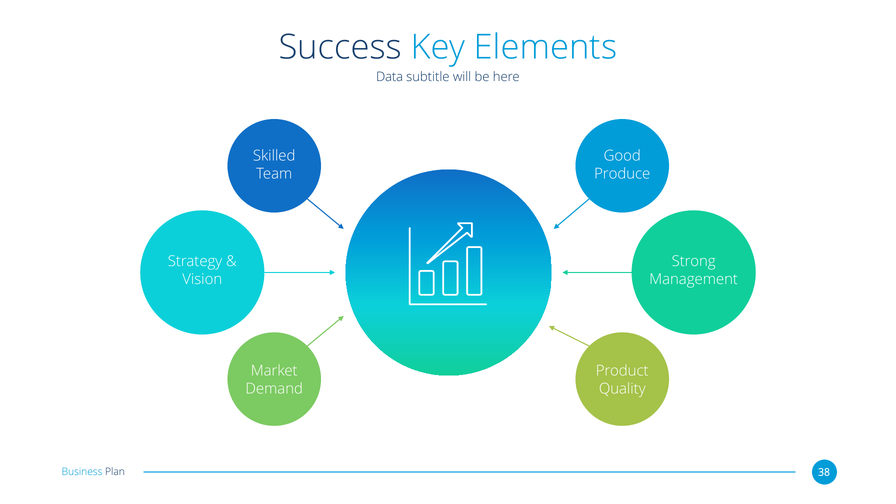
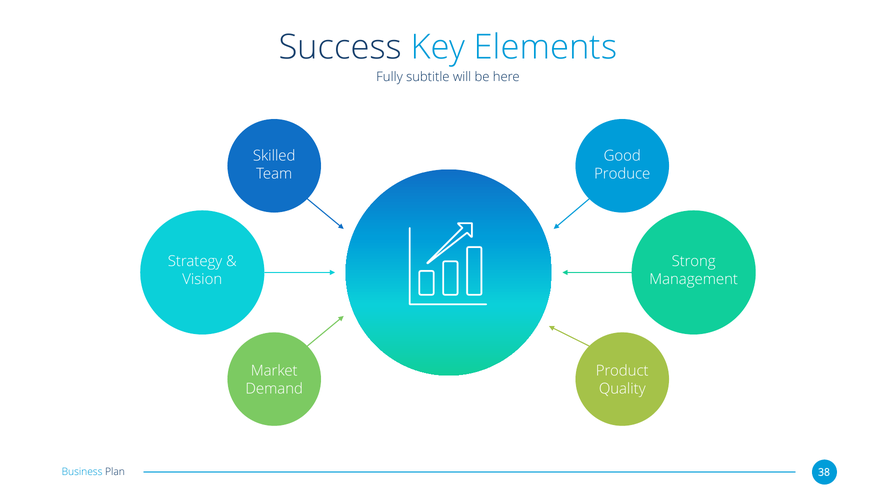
Data: Data -> Fully
